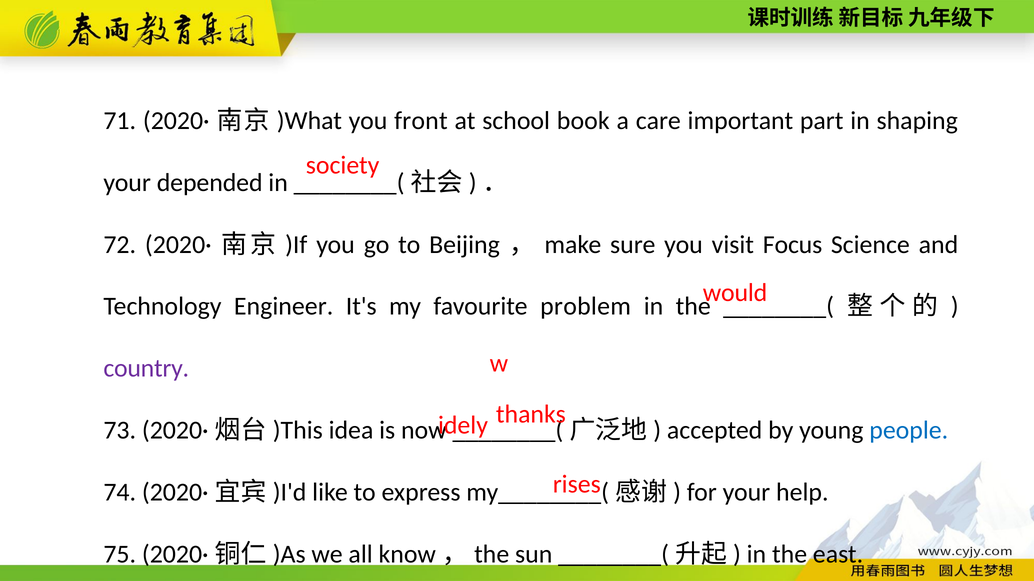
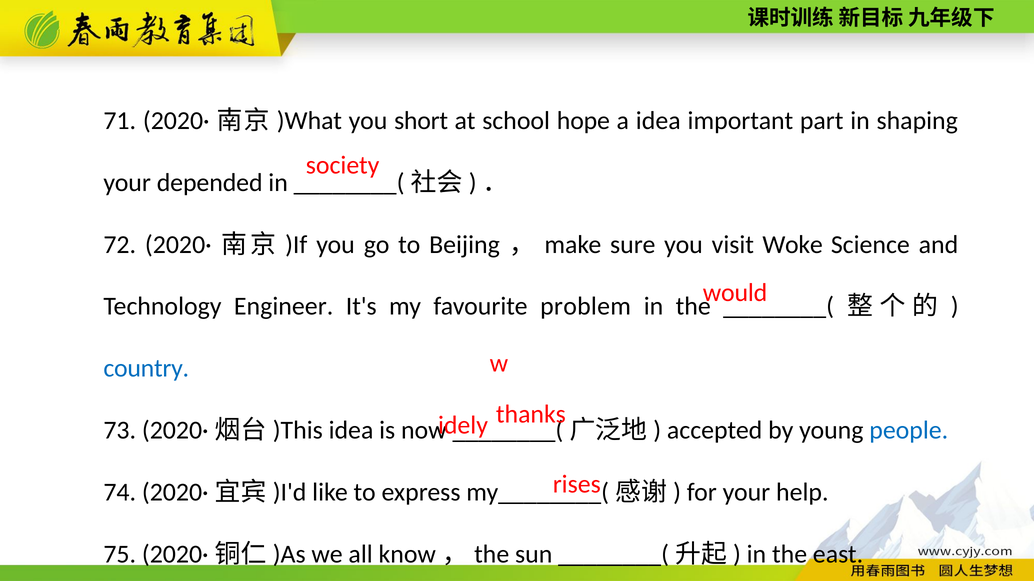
front: front -> short
book: book -> hope
a care: care -> idea
Focus: Focus -> Woke
country colour: purple -> blue
